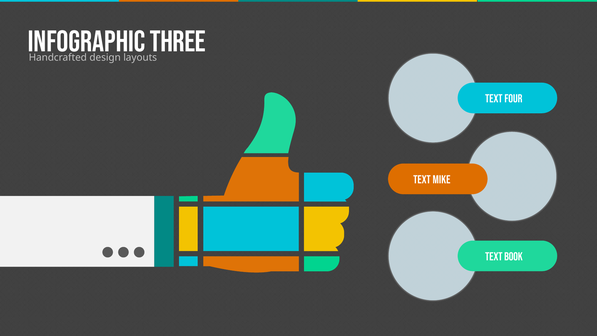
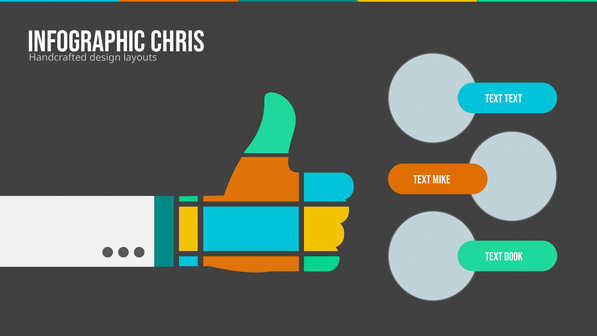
THREE: THREE -> CHRIS
FOUR at (513, 99): FOUR -> TEXT
